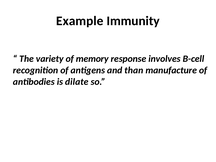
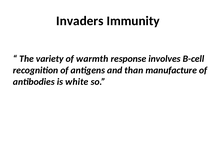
Example: Example -> Invaders
memory: memory -> warmth
dilate: dilate -> white
